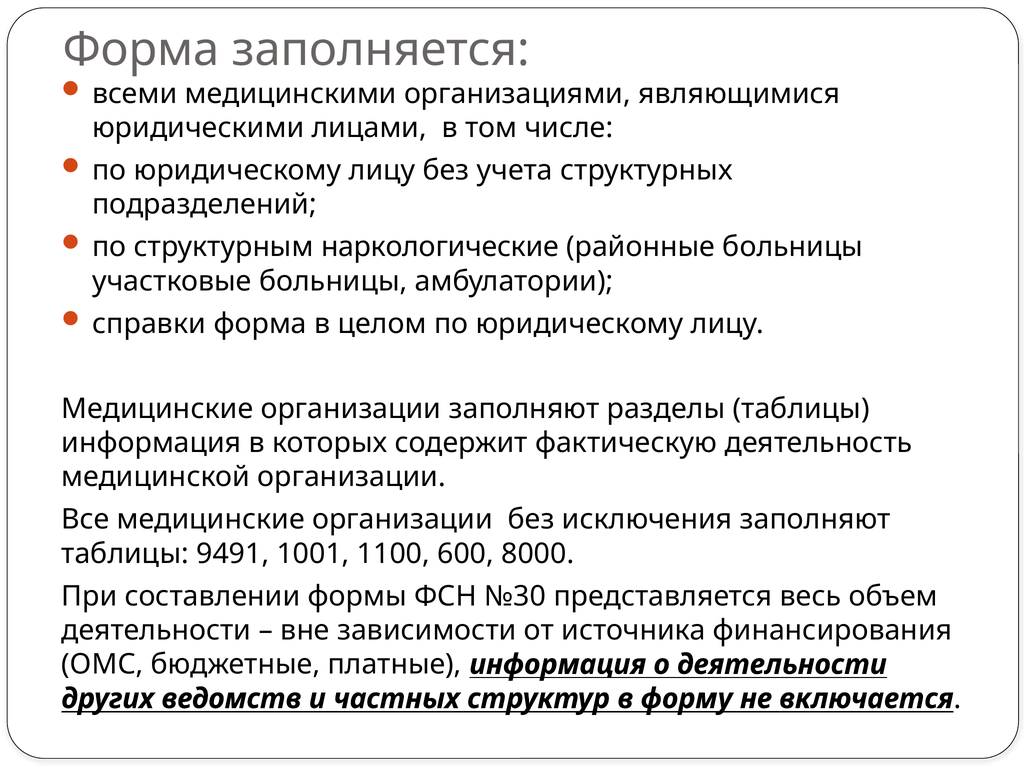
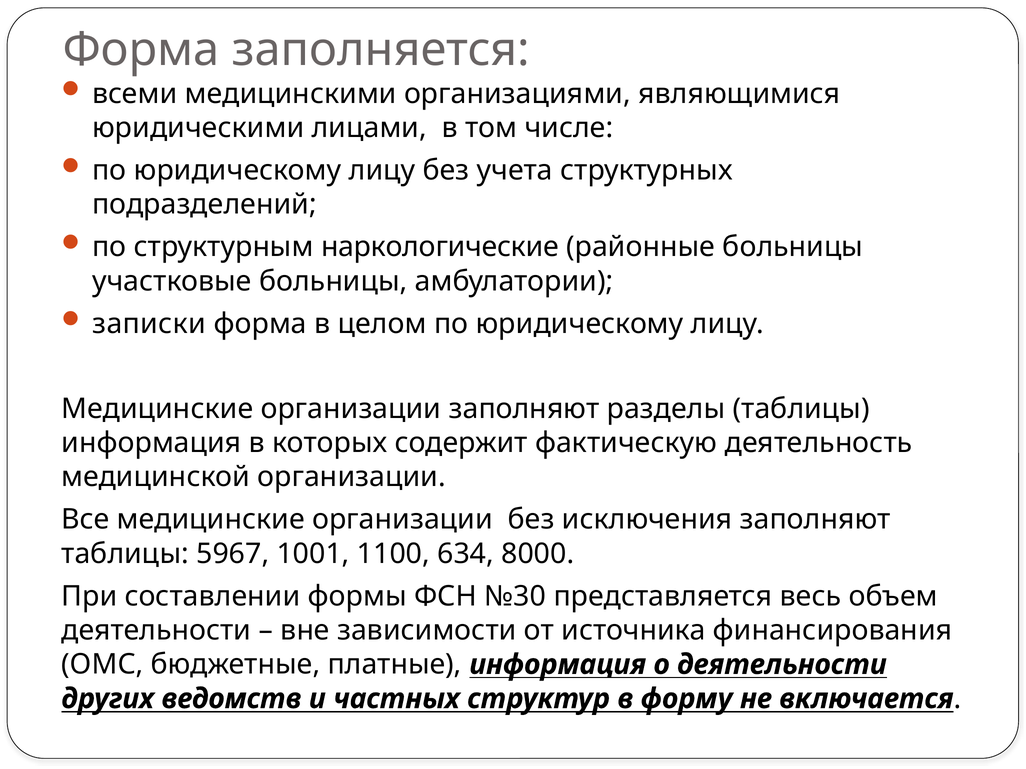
справки: справки -> записки
9491: 9491 -> 5967
600: 600 -> 634
